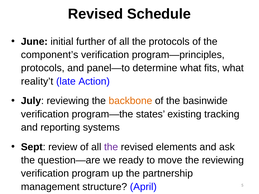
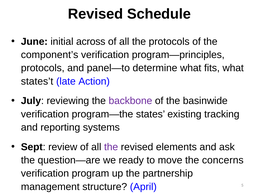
further: further -> across
reality’t: reality’t -> states’t
backbone colour: orange -> purple
the reviewing: reviewing -> concerns
